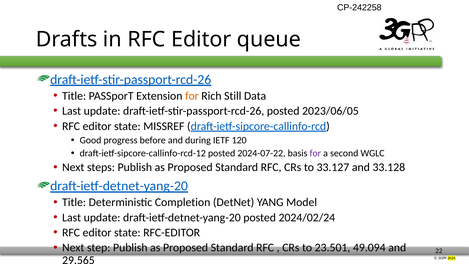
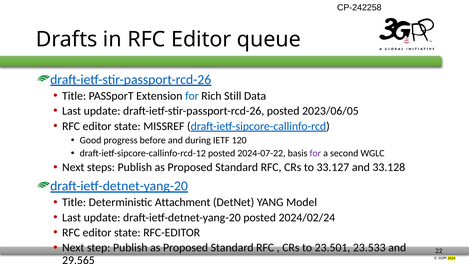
for at (192, 96) colour: orange -> blue
Completion: Completion -> Attachment
49.094: 49.094 -> 23.533
